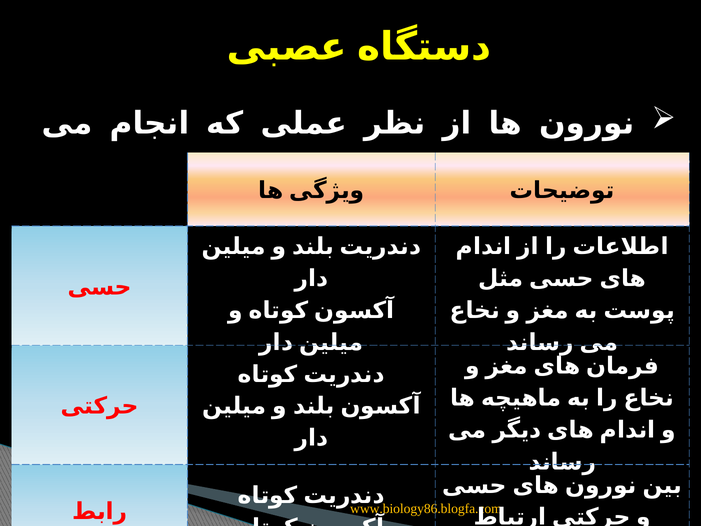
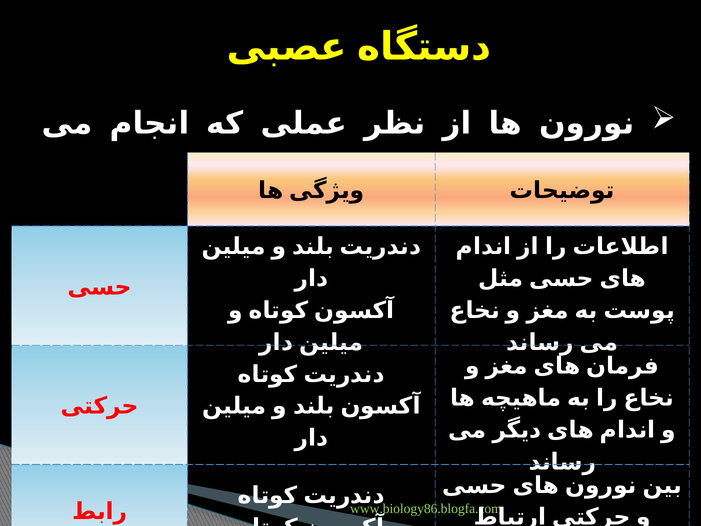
www.biology86.blogfa.com colour: yellow -> light green
